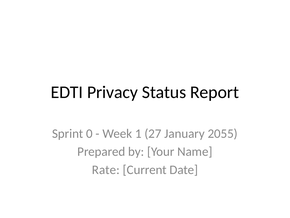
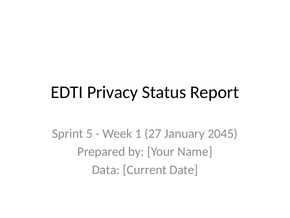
0: 0 -> 5
2055: 2055 -> 2045
Rate: Rate -> Data
